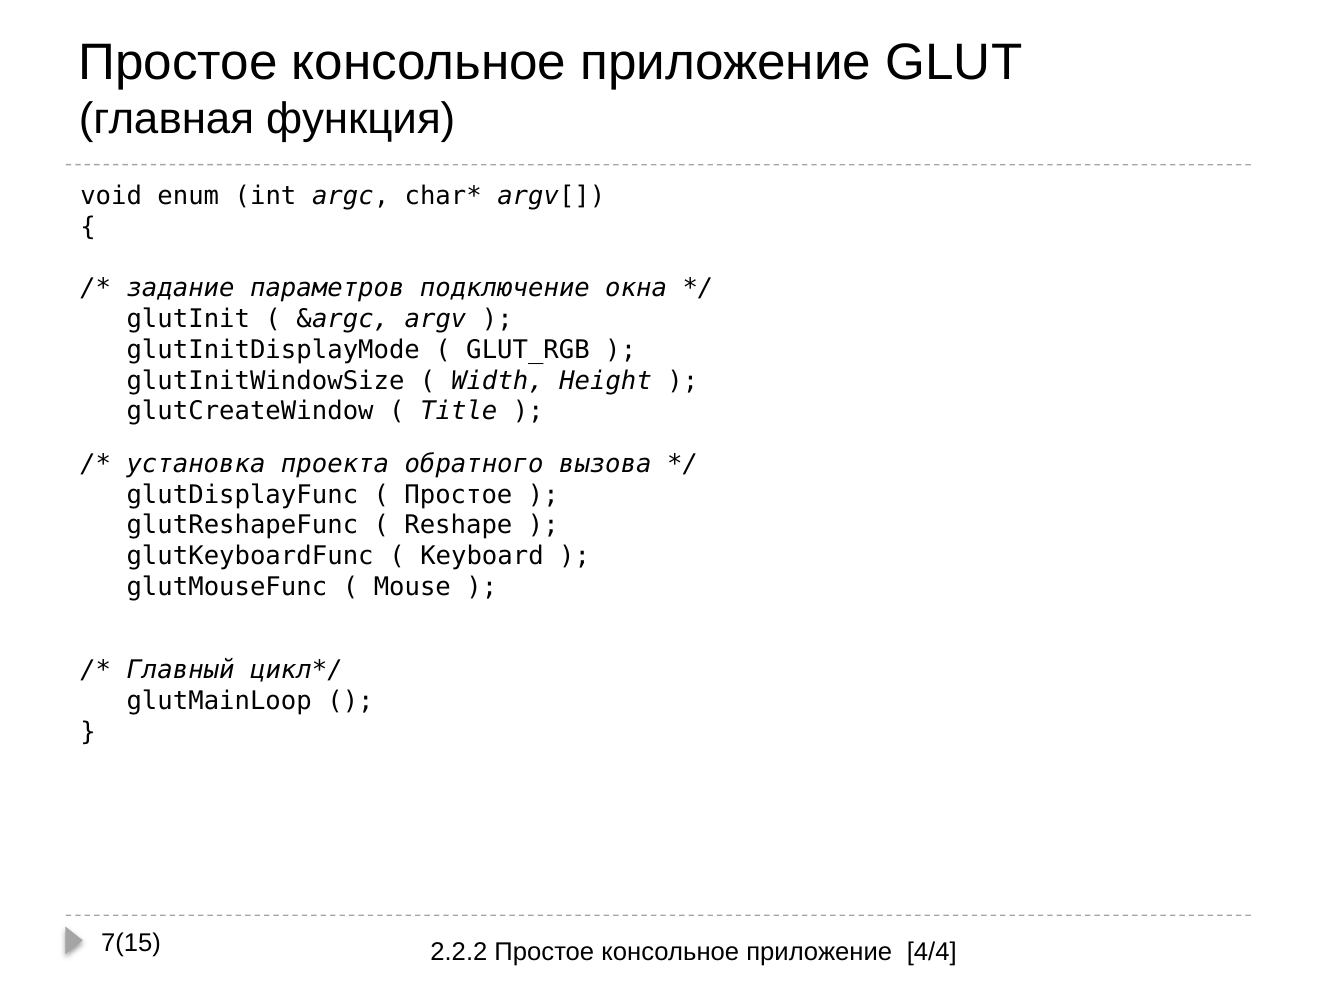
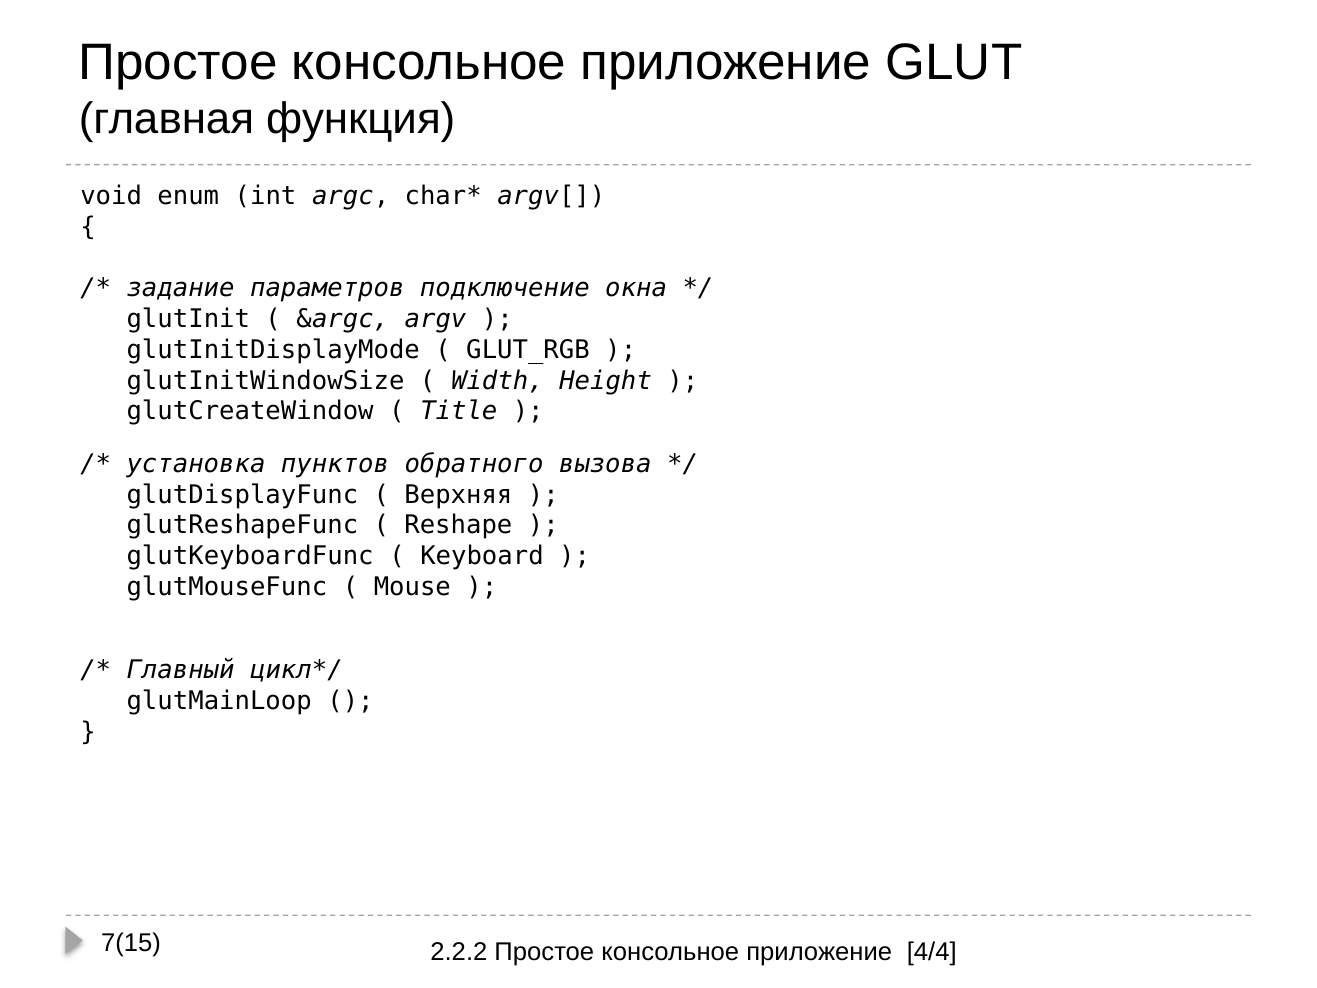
проекта: проекта -> пунктов
Простое at (458, 495): Простое -> Верхняя
